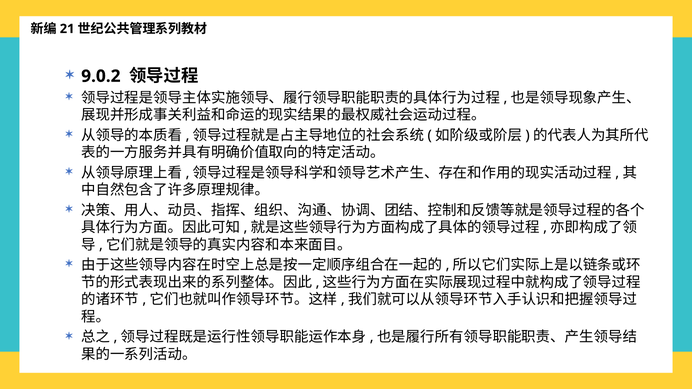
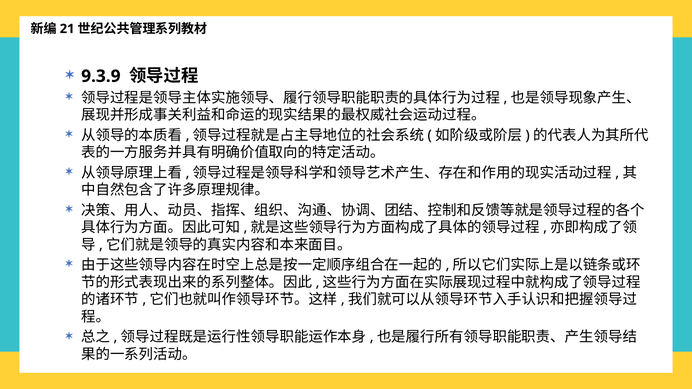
9.0.2: 9.0.2 -> 9.3.9
